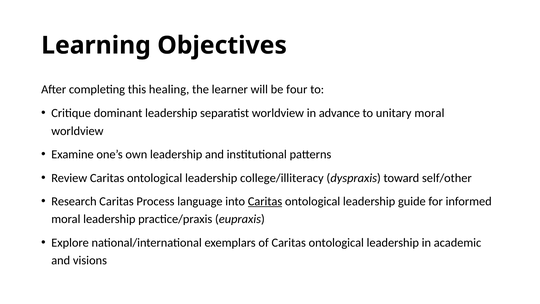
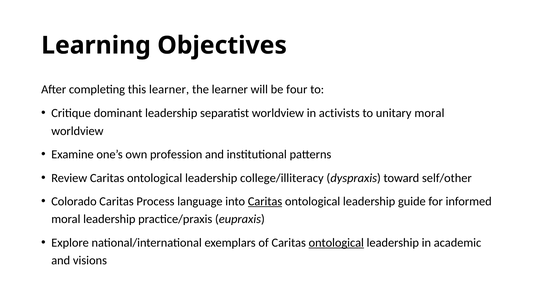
this healing: healing -> learner
advance: advance -> activists
own leadership: leadership -> profession
Research: Research -> Colorado
ontological at (336, 243) underline: none -> present
